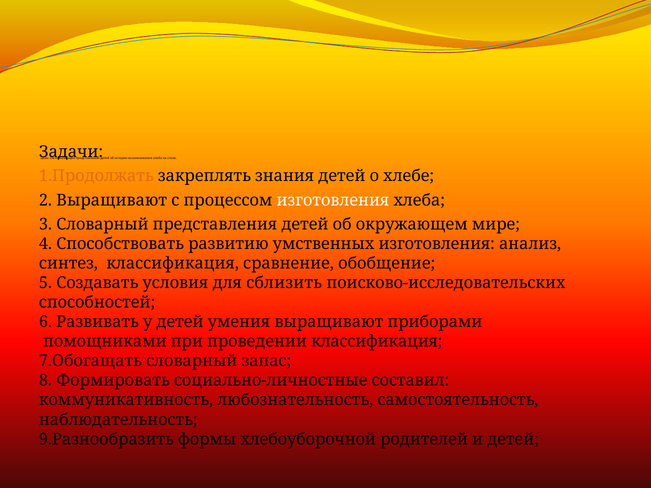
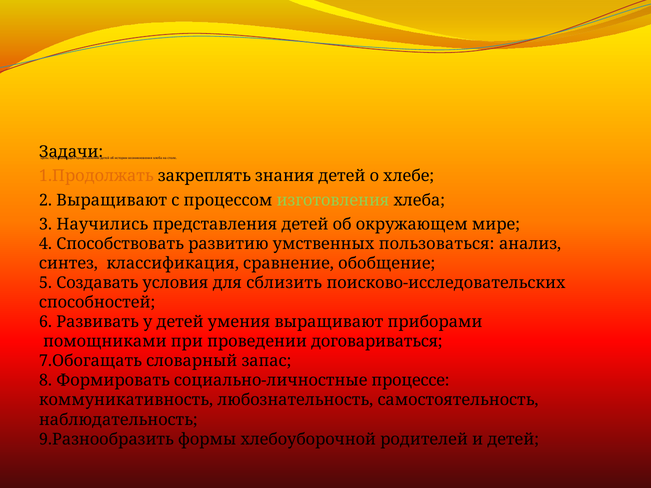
изготовления at (333, 200) colour: white -> light green
3 Словарный: Словарный -> Научились
умственных изготовления: изготовления -> пользоваться
проведении классификация: классификация -> договариваться
составил: составил -> процессе
